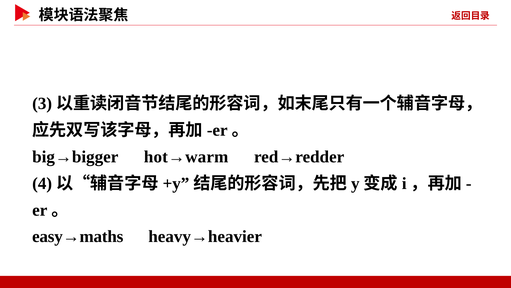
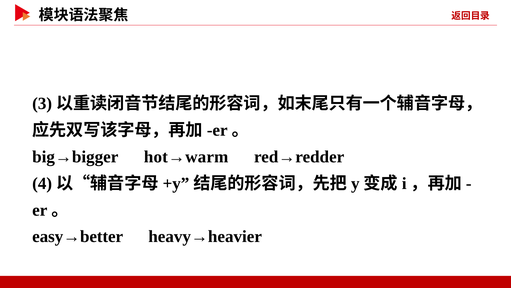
easy→maths: easy→maths -> easy→better
